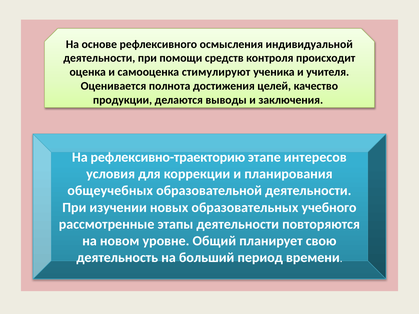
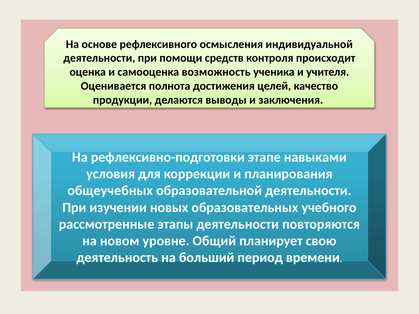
стимулируют: стимулируют -> возможность
рефлексивно-траекторию: рефлексивно-траекторию -> рефлексивно-подготовки
интересов: интересов -> навыками
